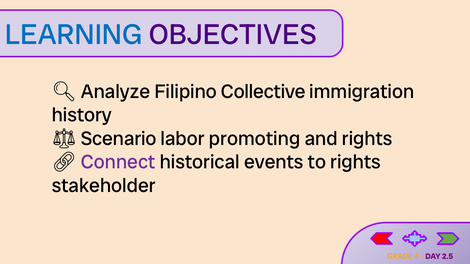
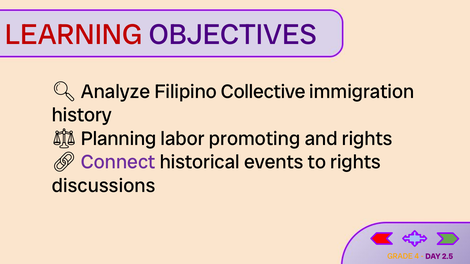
LEARNING colour: blue -> red
Scenario: Scenario -> Planning
stakeholder: stakeholder -> discussions
